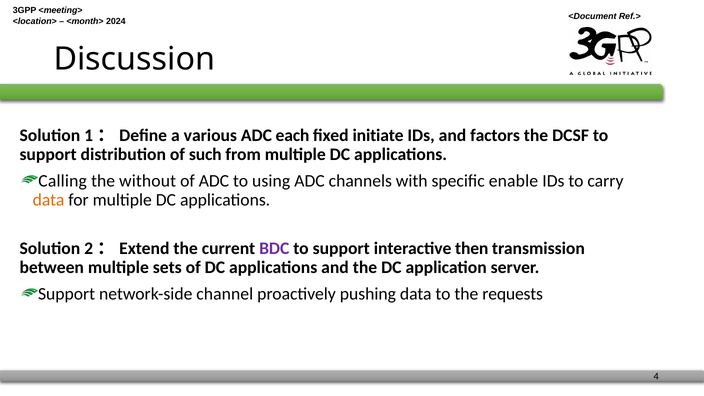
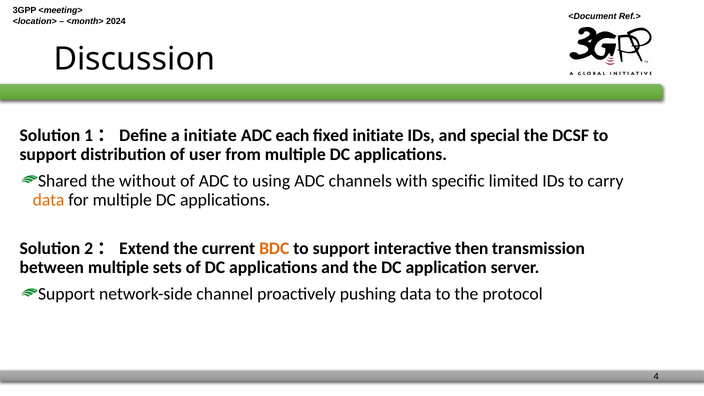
a various: various -> initiate
factors: factors -> special
such: such -> user
Calling: Calling -> Shared
enable: enable -> limited
BDC colour: purple -> orange
requests: requests -> protocol
